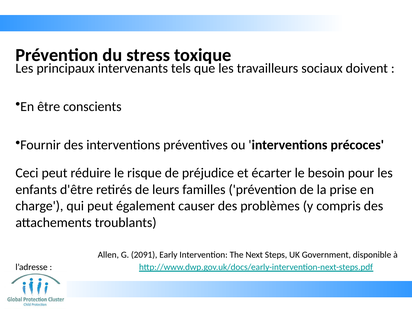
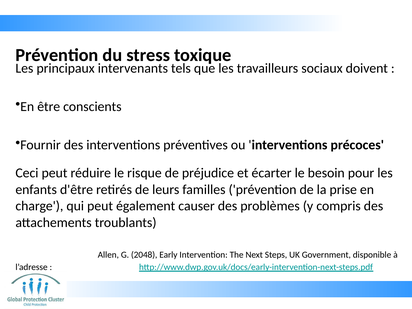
2091: 2091 -> 2048
